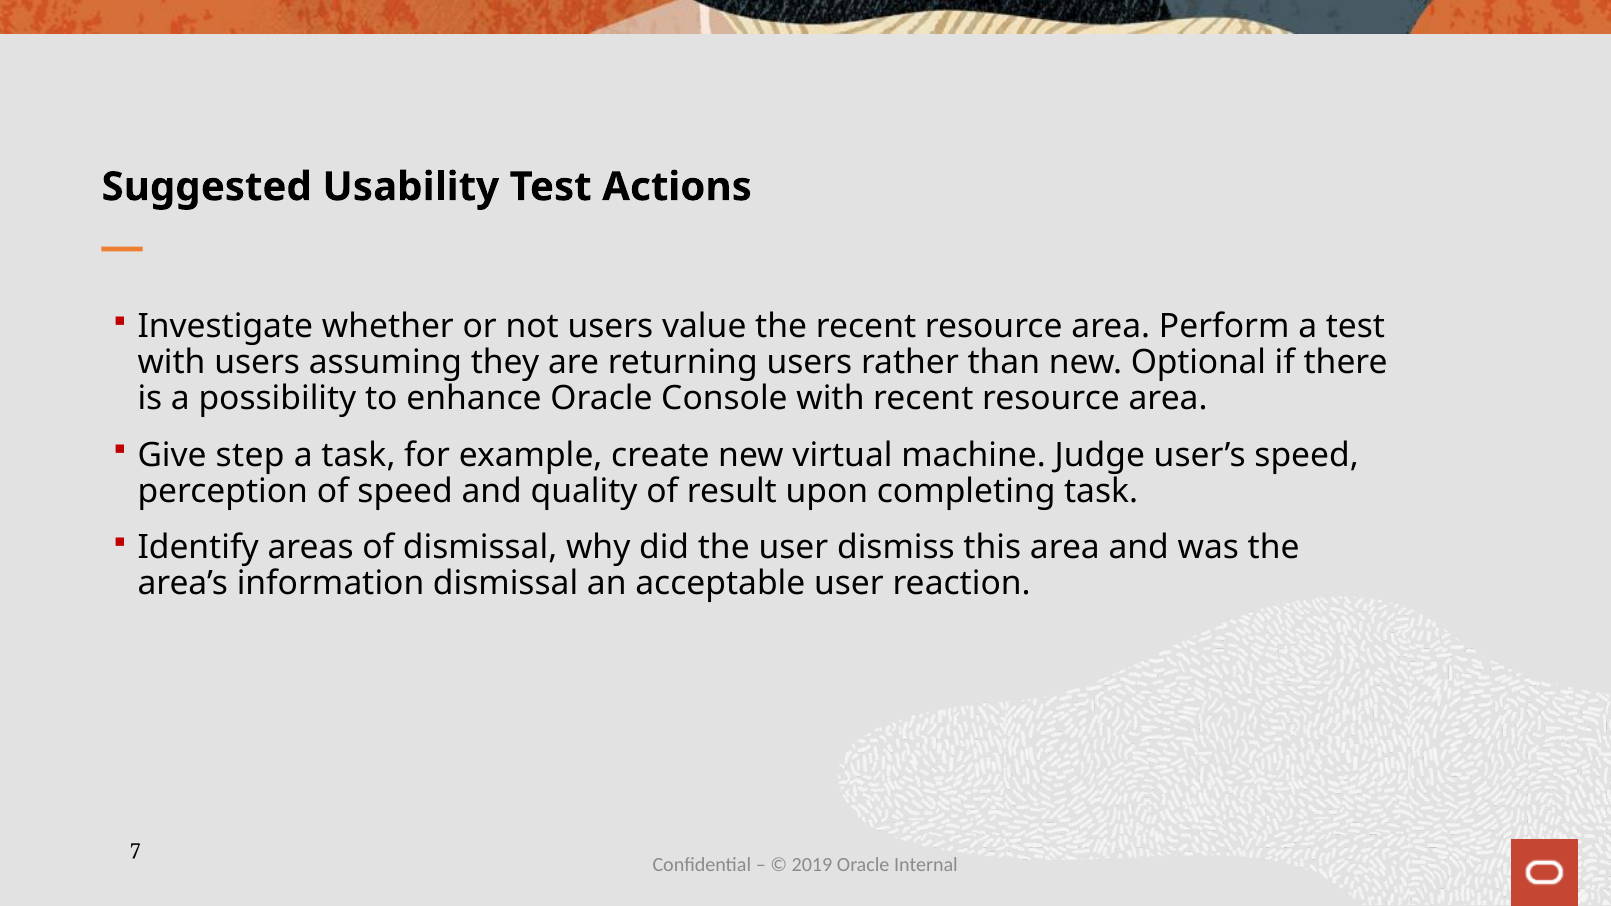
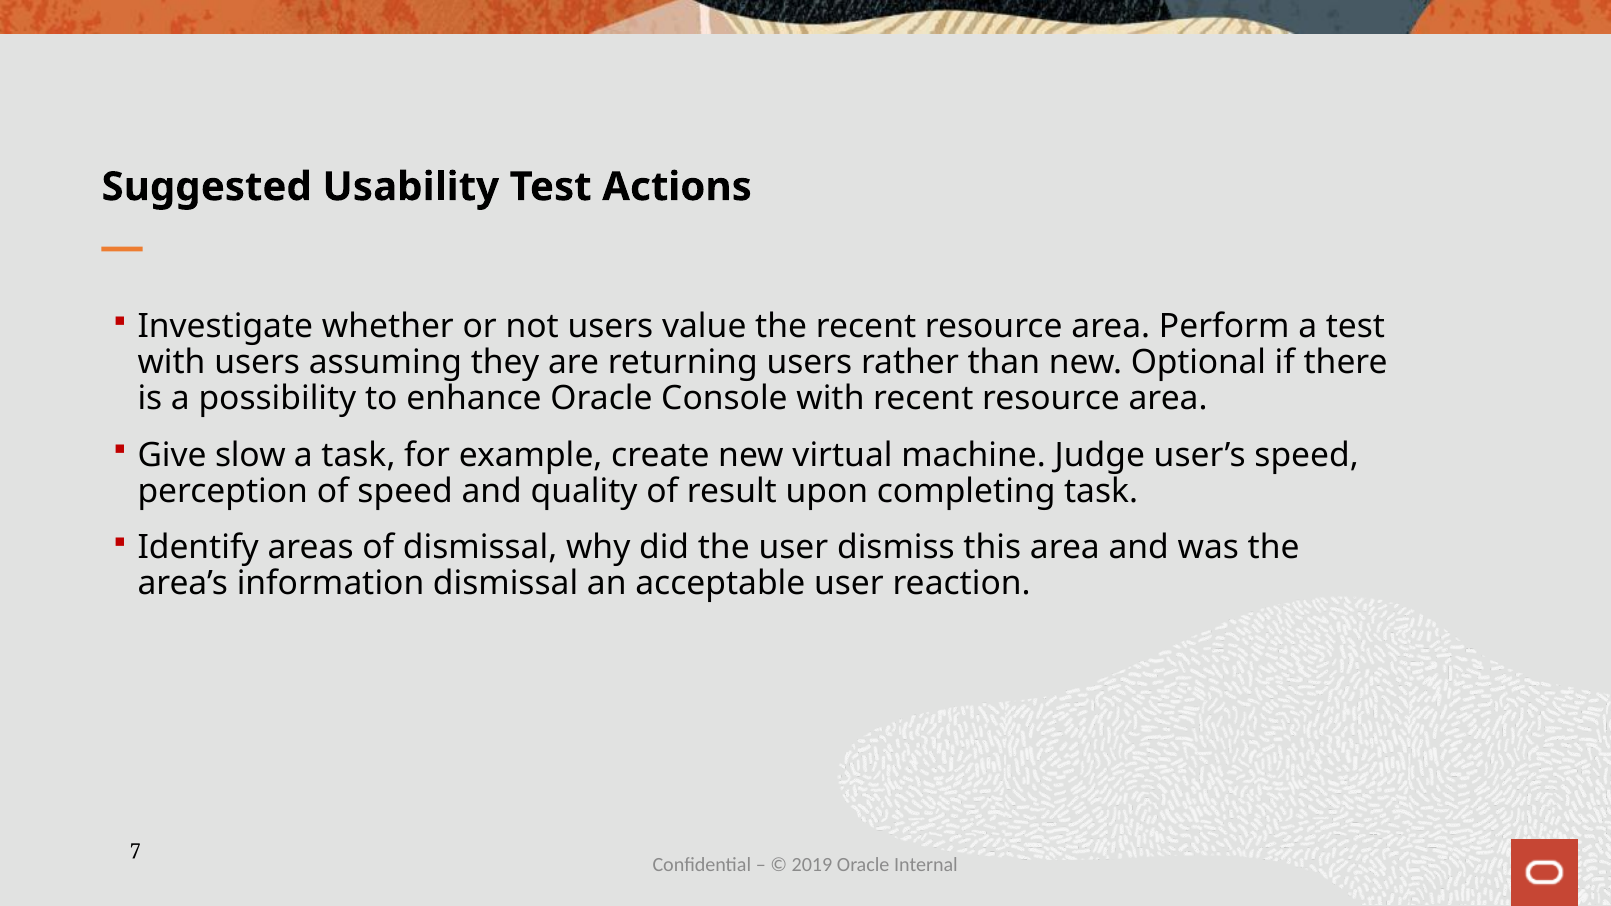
step: step -> slow
